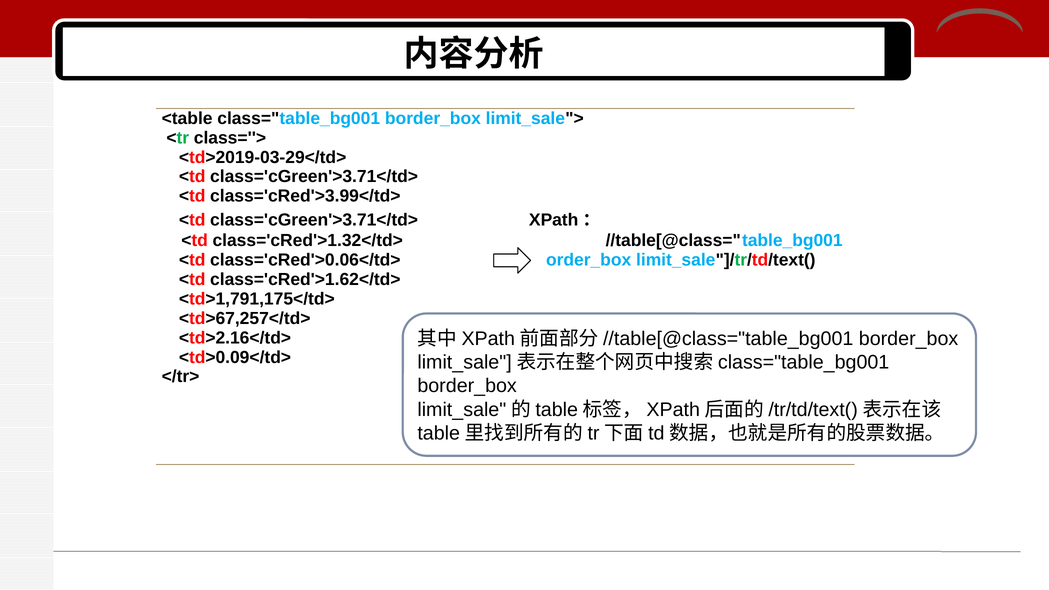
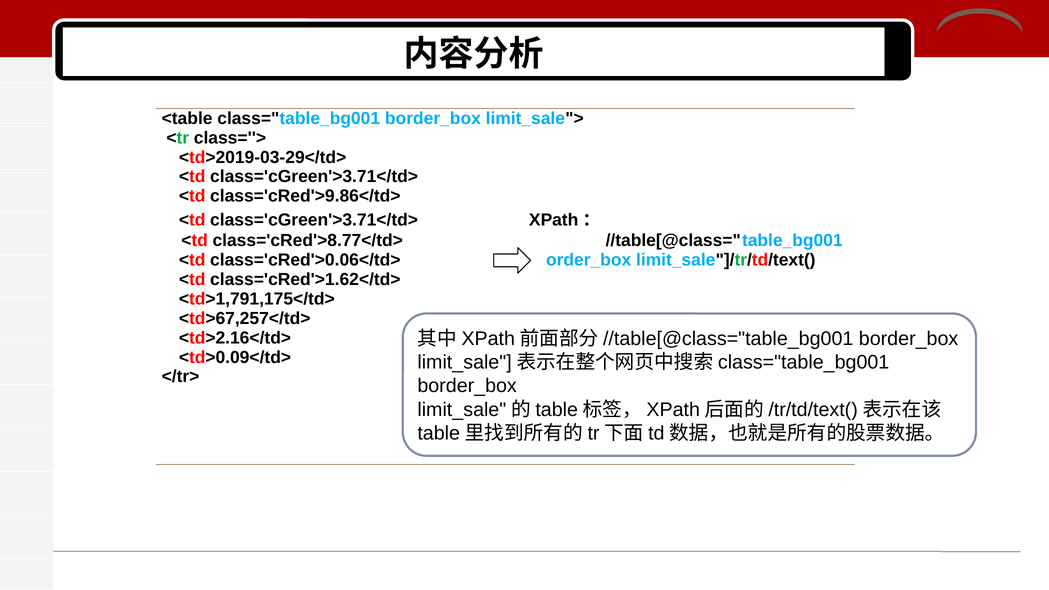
class='cRed'>3.99</td>: class='cRed'>3.99</td> -> class='cRed'>9.86</td>
class='cRed'>1.32</td>: class='cRed'>1.32</td> -> class='cRed'>8.77</td>
